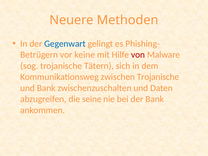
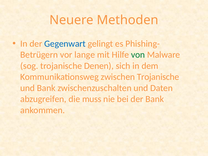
keine: keine -> lange
von colour: red -> green
Tätern: Tätern -> Denen
seine: seine -> muss
